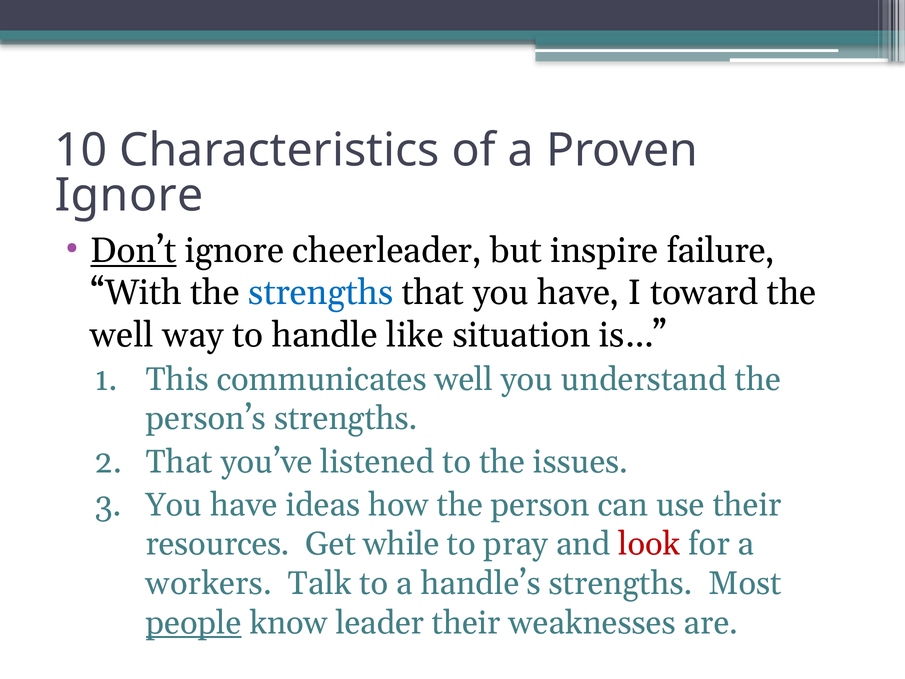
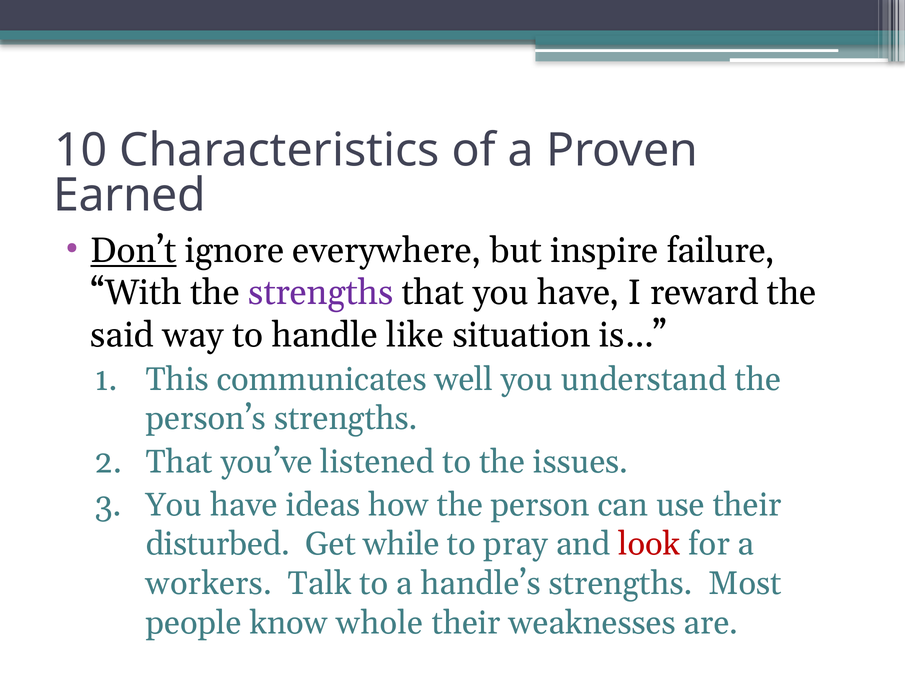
Ignore at (129, 195): Ignore -> Earned
cheerleader: cheerleader -> everywhere
strengths at (321, 293) colour: blue -> purple
toward: toward -> reward
well at (122, 335): well -> said
resources: resources -> disturbed
people underline: present -> none
leader: leader -> whole
